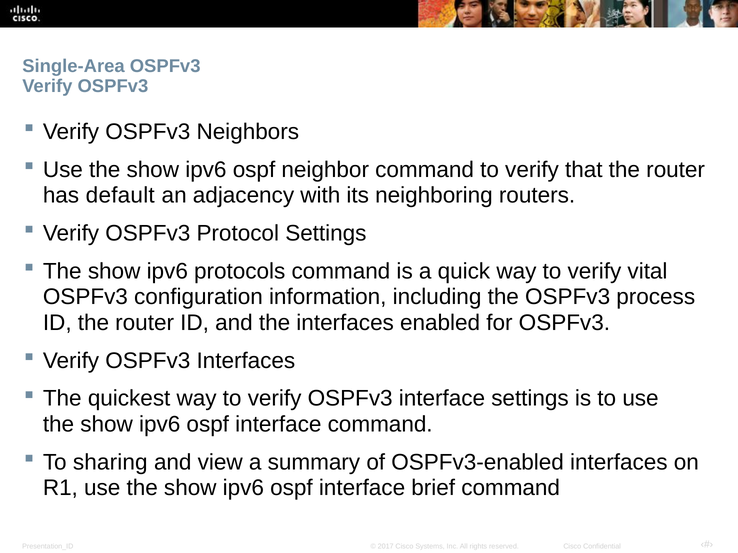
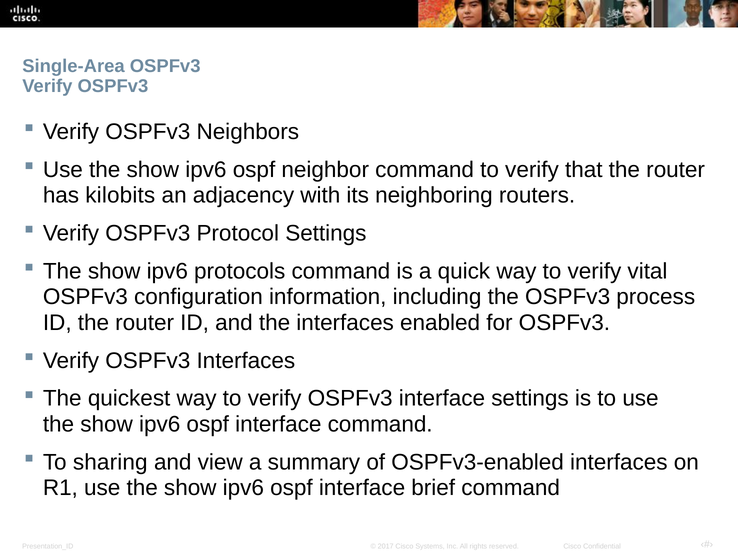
default: default -> kilobits
